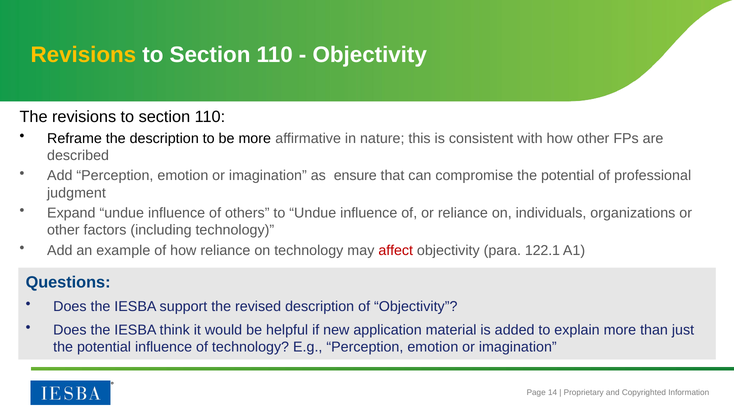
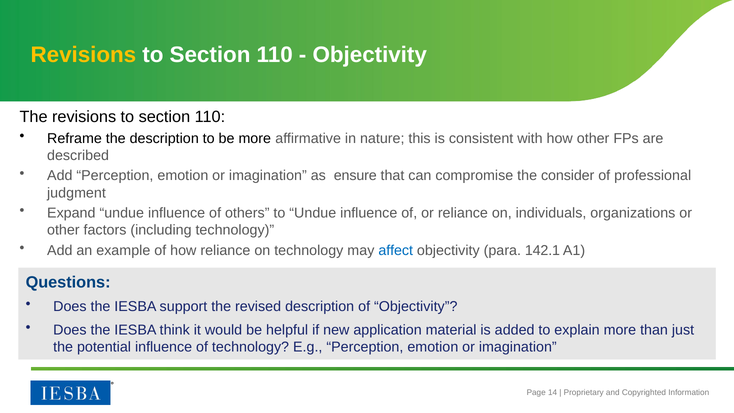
compromise the potential: potential -> consider
affect colour: red -> blue
122.1: 122.1 -> 142.1
